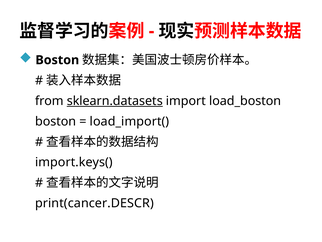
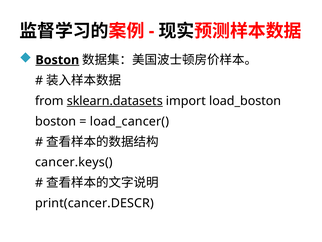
Boston at (57, 60) underline: none -> present
load_import(: load_import( -> load_cancer(
import.keys(: import.keys( -> cancer.keys(
